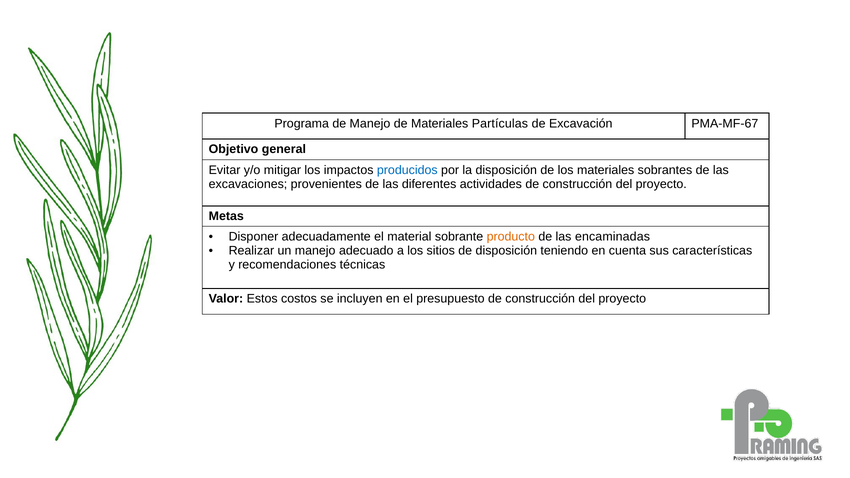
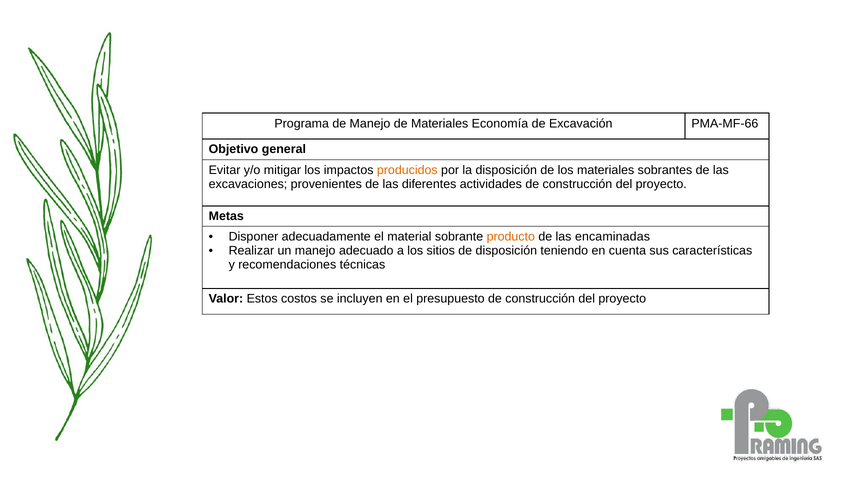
Partículas: Partículas -> Economía
PMA-MF-67: PMA-MF-67 -> PMA-MF-66
producidos colour: blue -> orange
